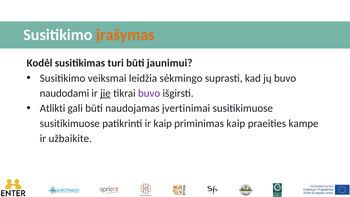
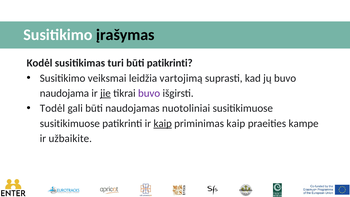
įrašymas colour: orange -> black
būti jaunimui: jaunimui -> patikrinti
sėkmingo: sėkmingo -> vartojimą
naudodami: naudodami -> naudojama
Atlikti: Atlikti -> Todėl
įvertinimai: įvertinimai -> nuotoliniai
kaip at (163, 123) underline: none -> present
